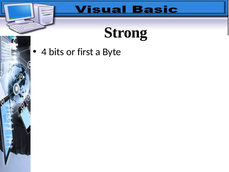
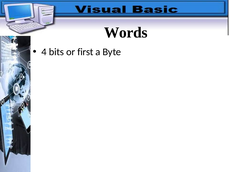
Strong: Strong -> Words
